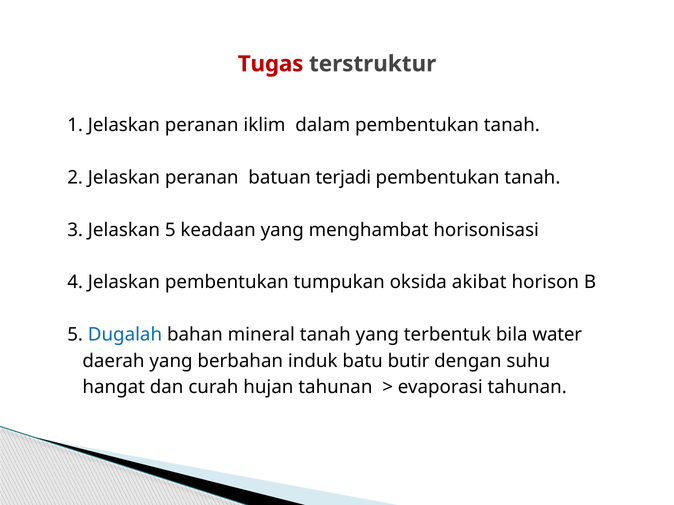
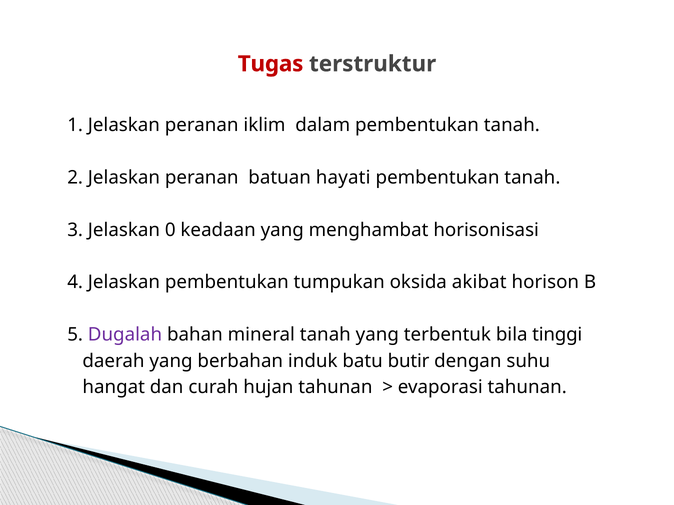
terjadi: terjadi -> hayati
Jelaskan 5: 5 -> 0
Dugalah colour: blue -> purple
water: water -> tinggi
